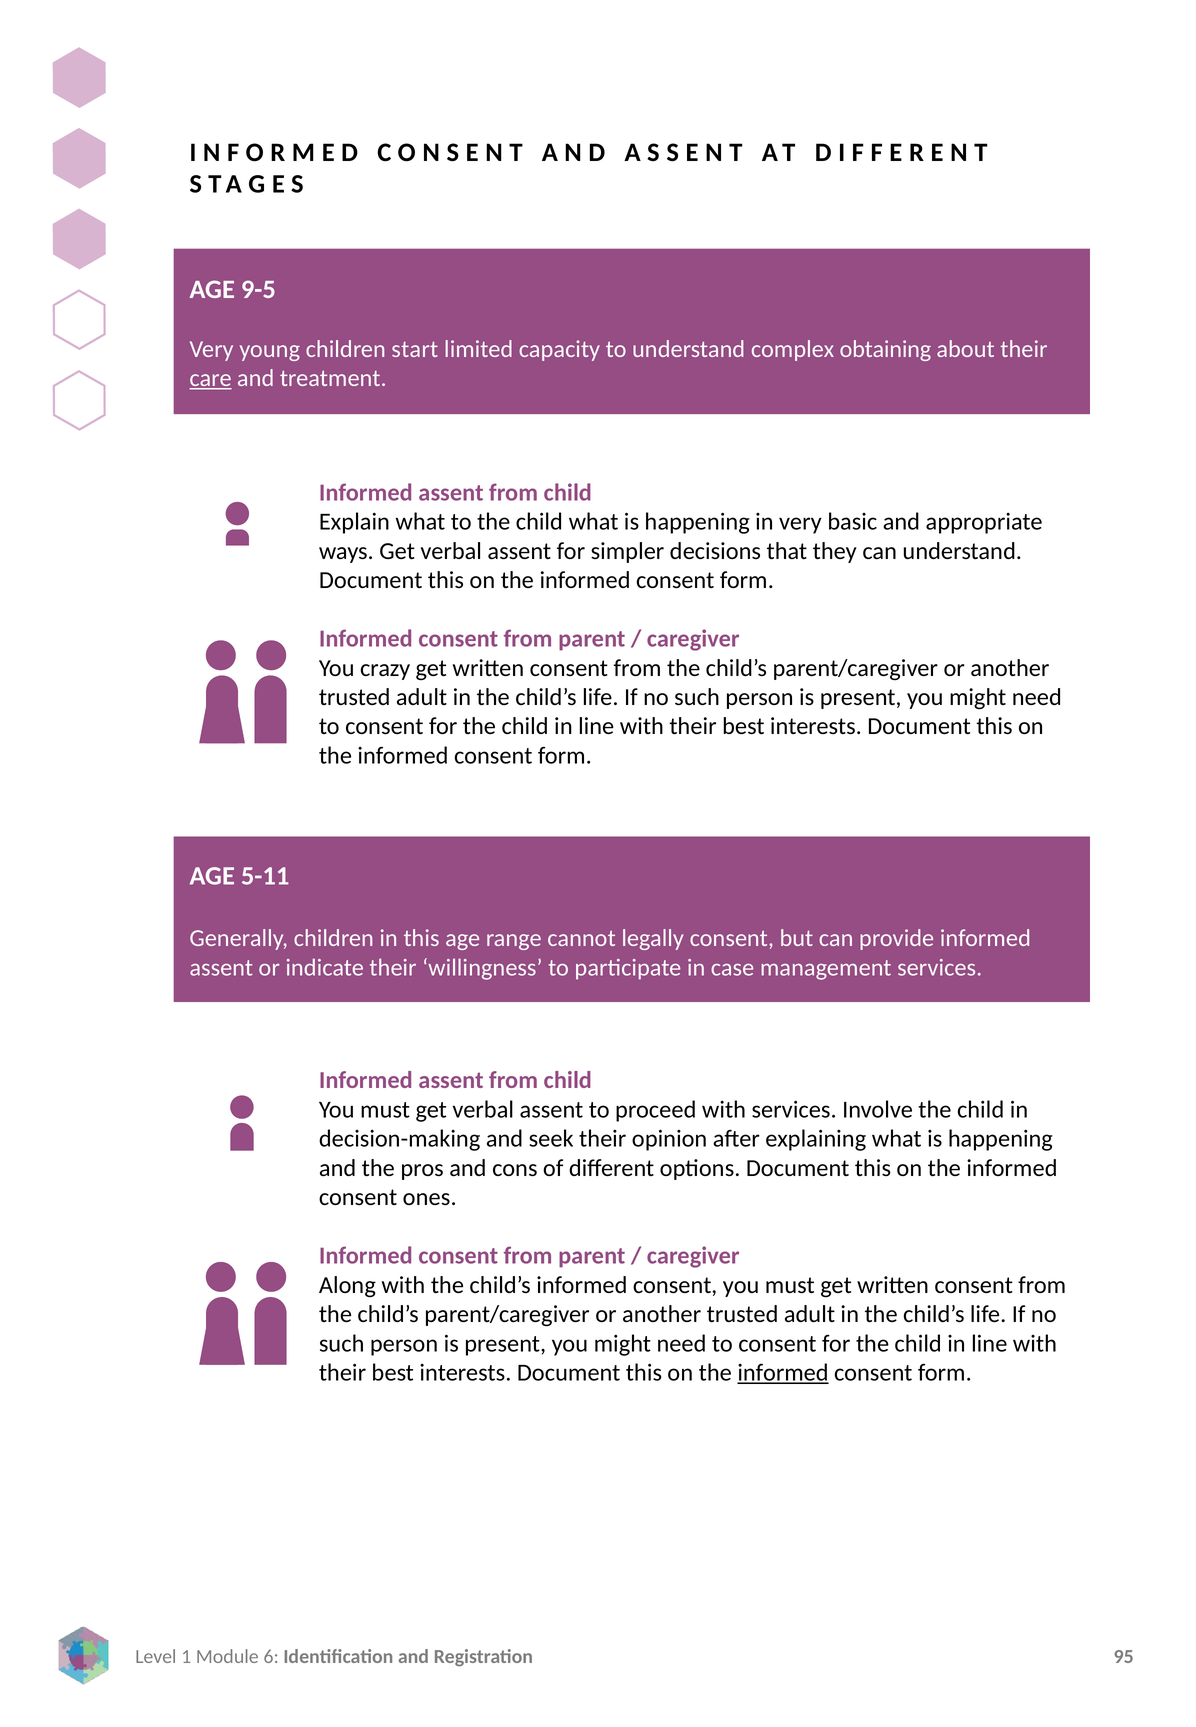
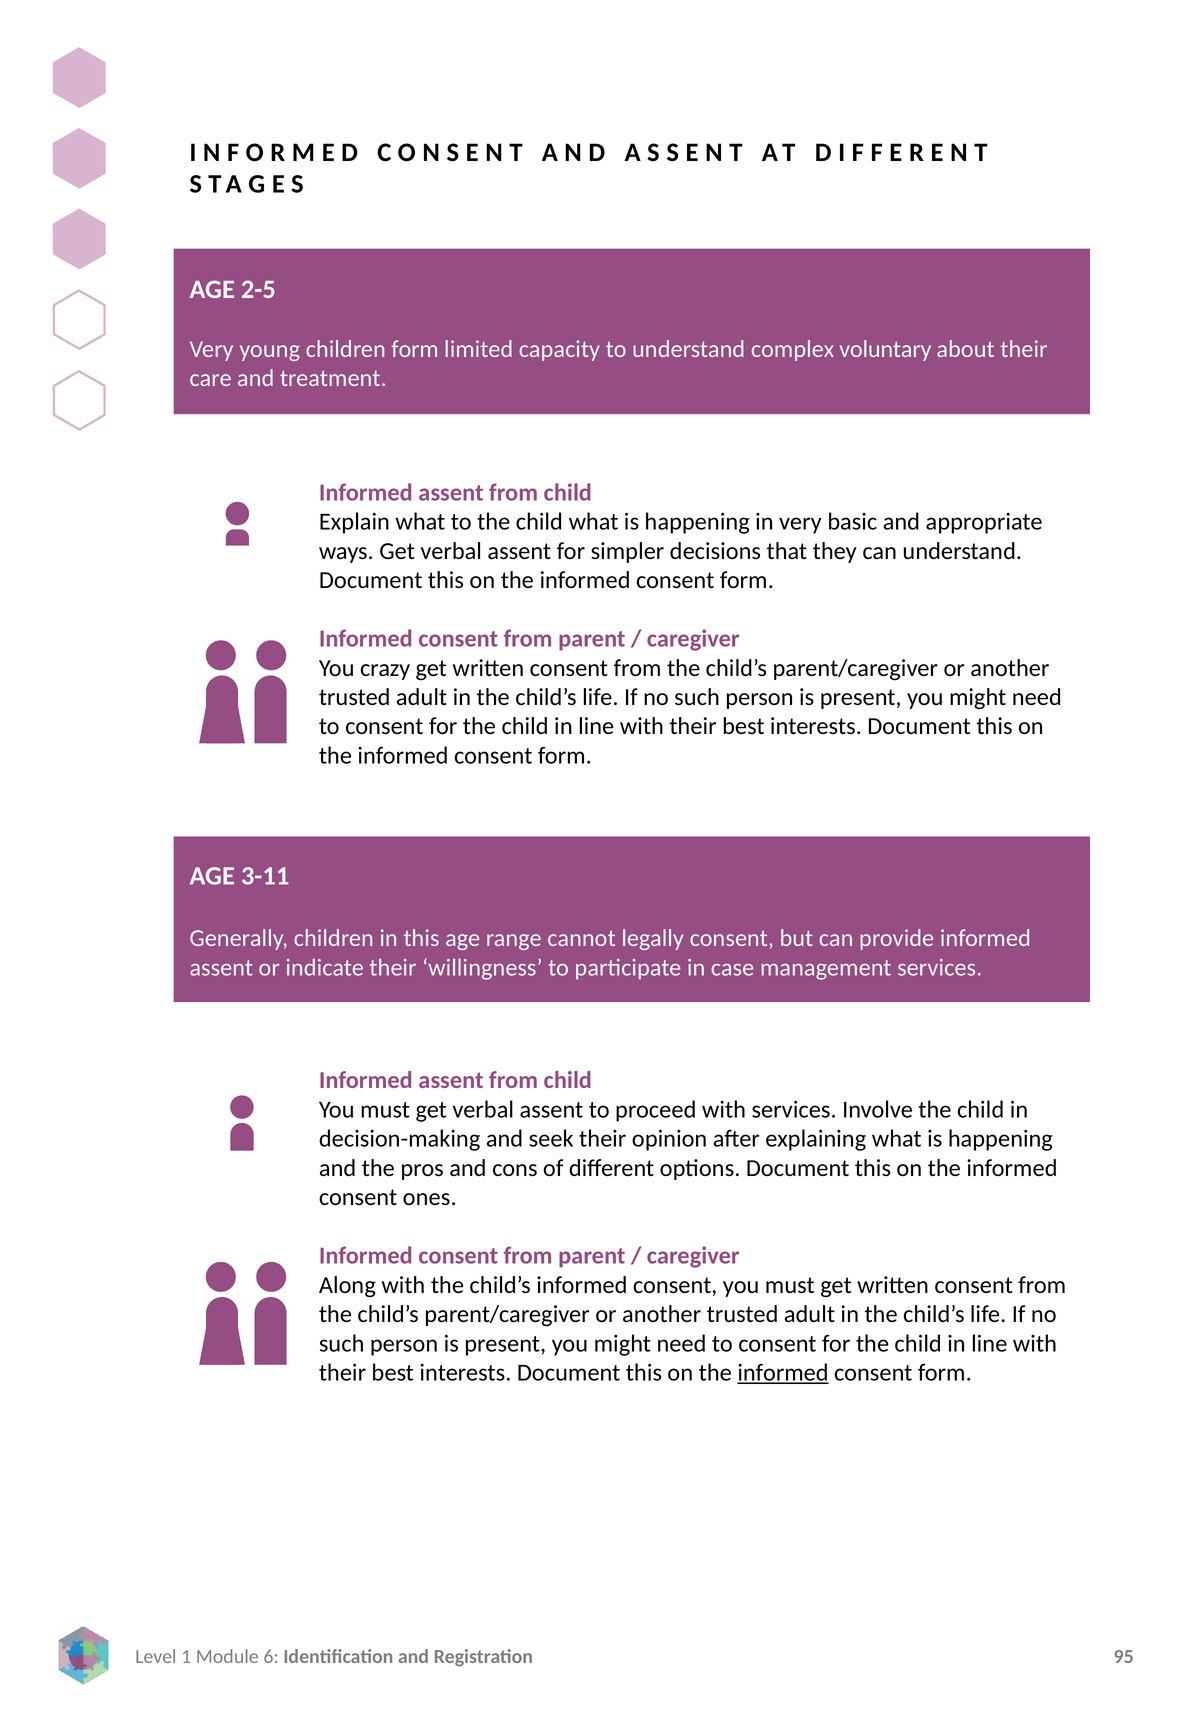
9-5: 9-5 -> 2-5
children start: start -> form
obtaining: obtaining -> voluntary
care underline: present -> none
5-11: 5-11 -> 3-11
